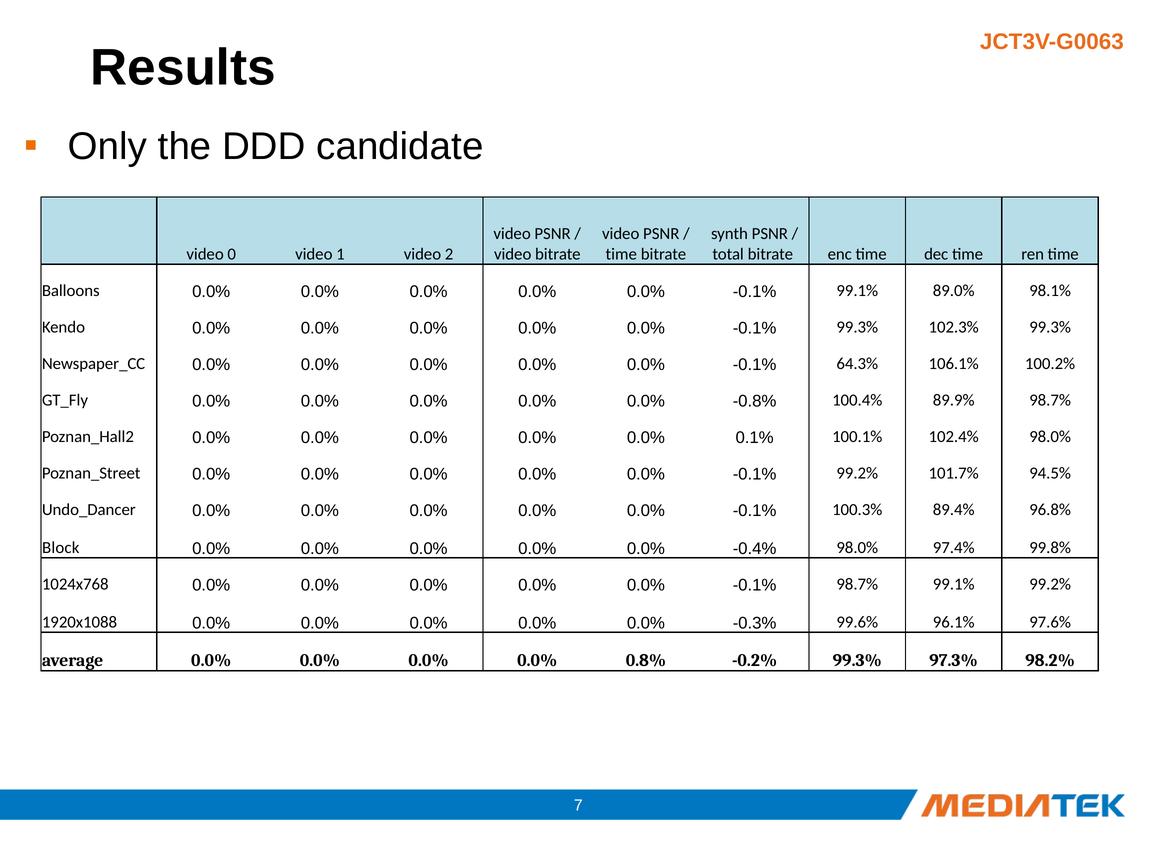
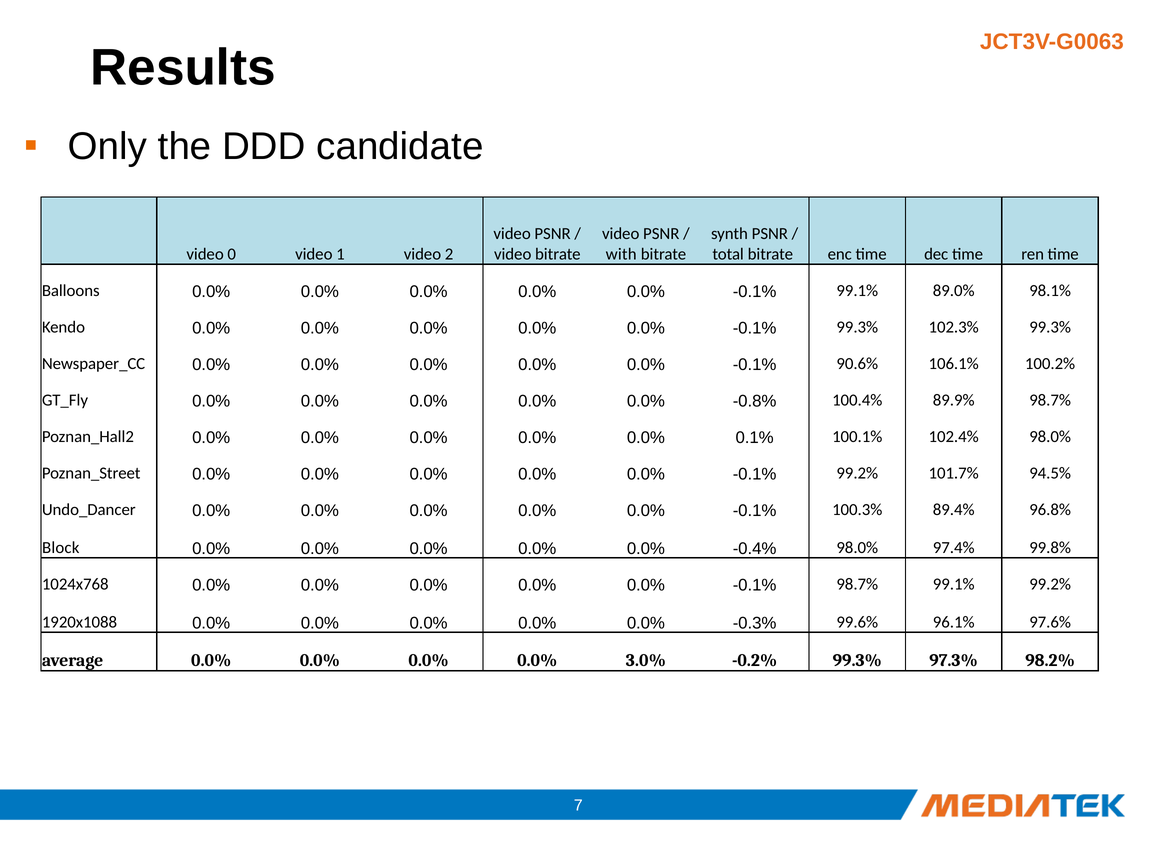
time at (621, 254): time -> with
64.3%: 64.3% -> 90.6%
0.8%: 0.8% -> 3.0%
